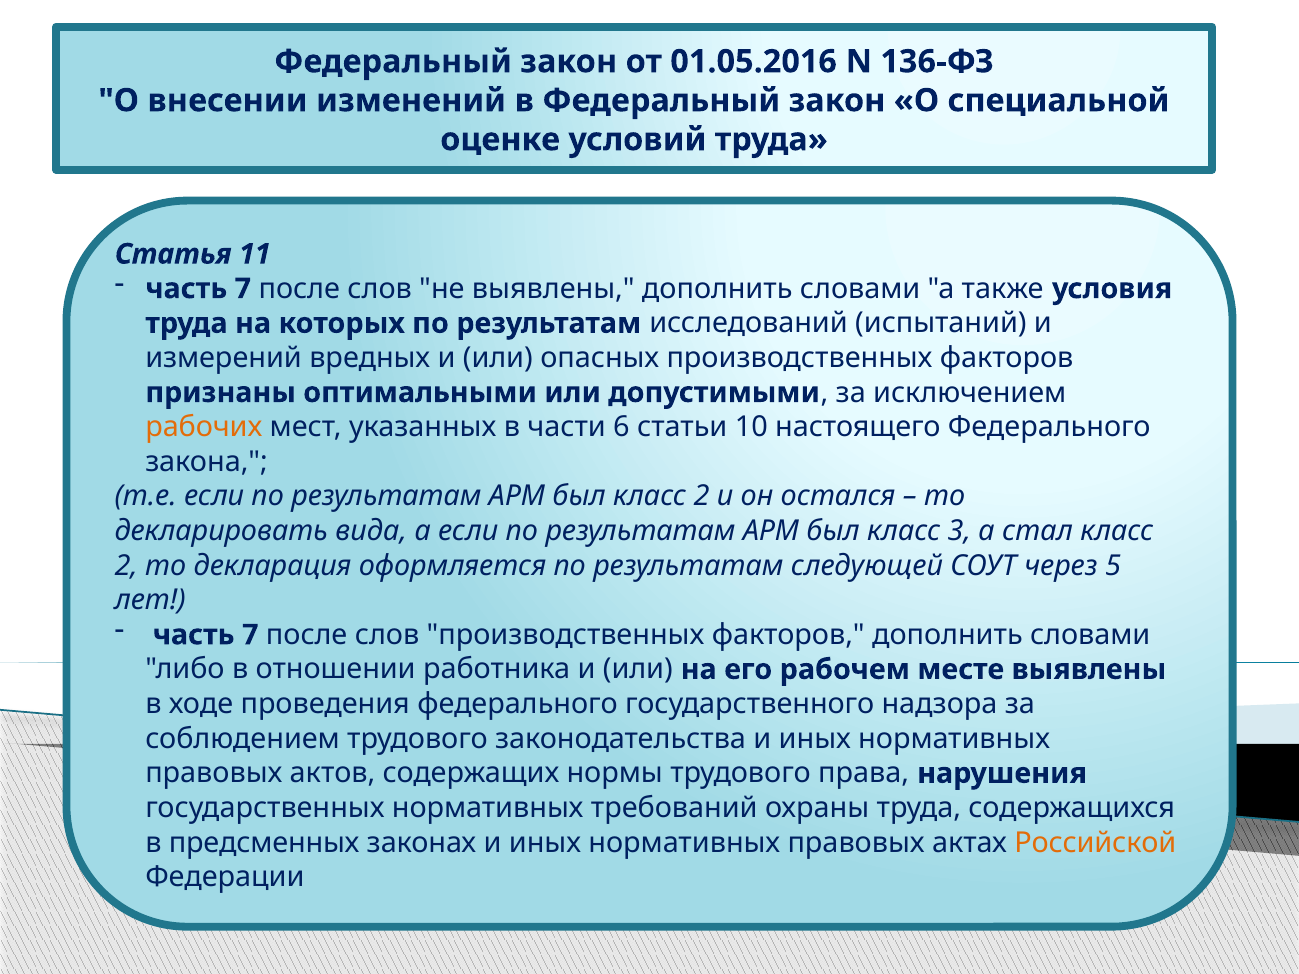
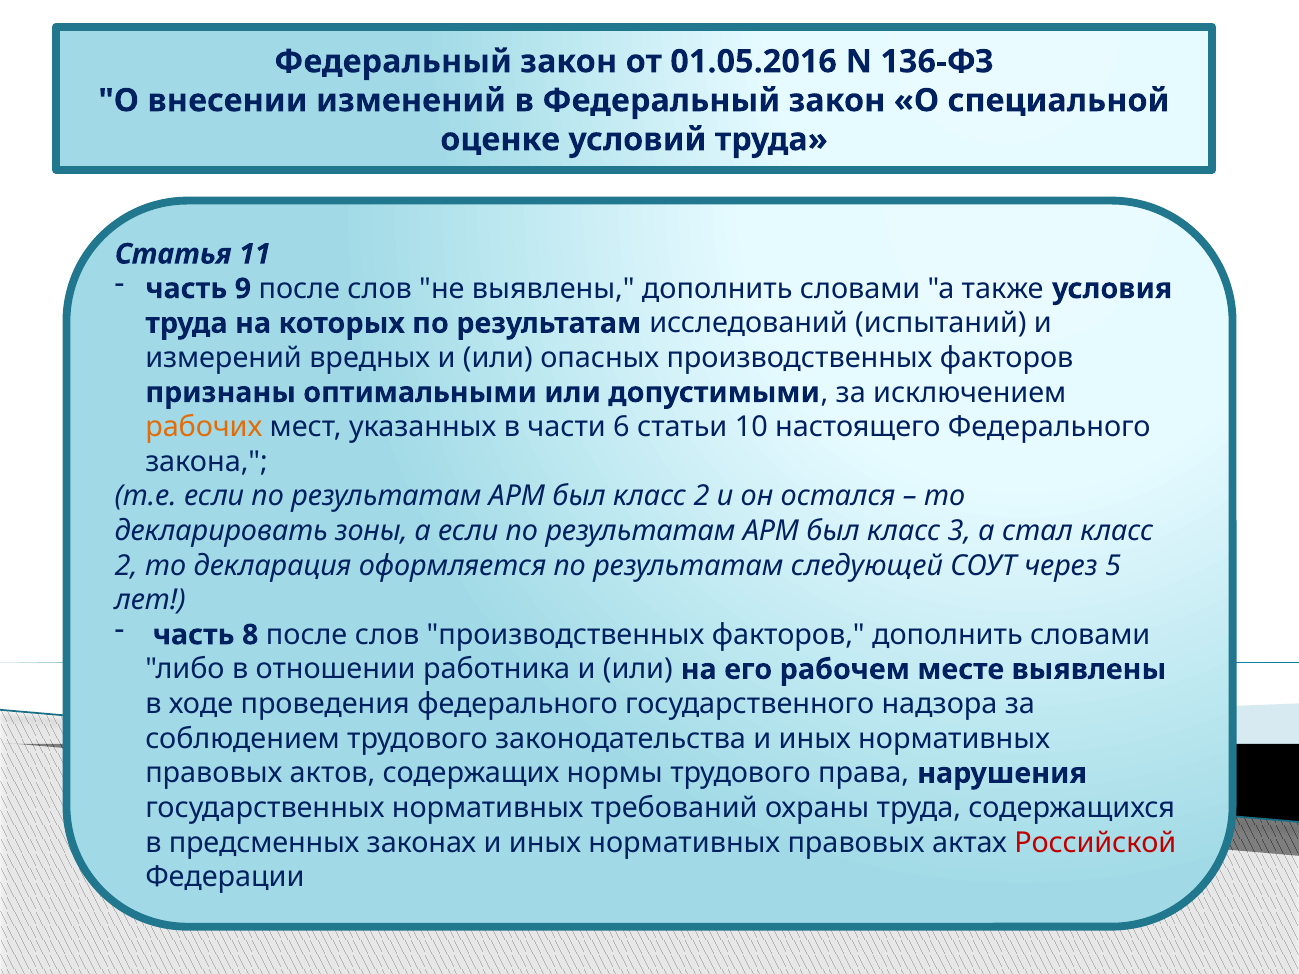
7 at (243, 289): 7 -> 9
вида: вида -> зоны
7 at (250, 635): 7 -> 8
Российской colour: orange -> red
